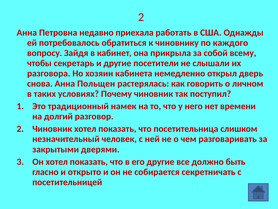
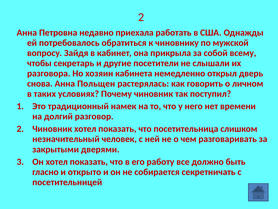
каждого: каждого -> мужской
его другие: другие -> работу
